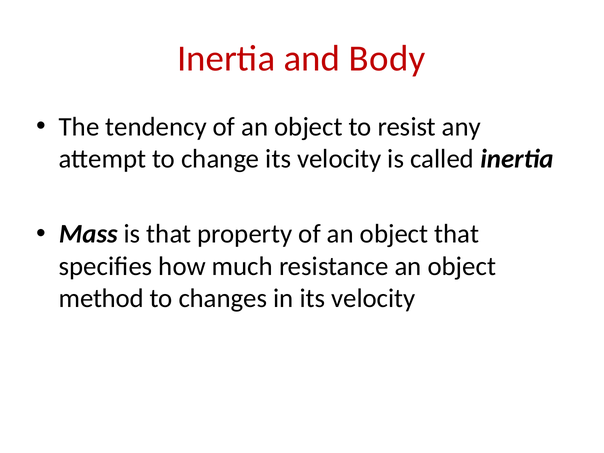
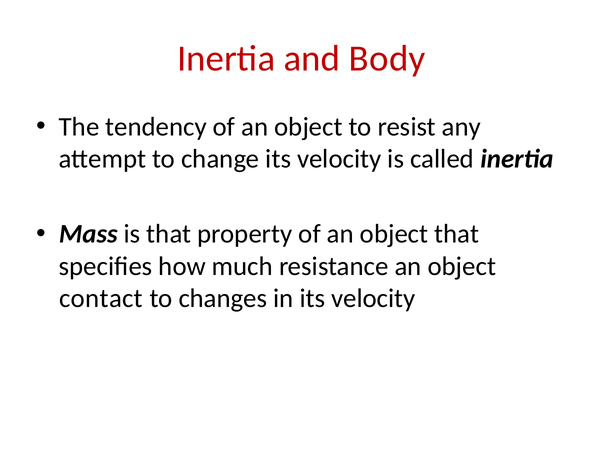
method: method -> contact
